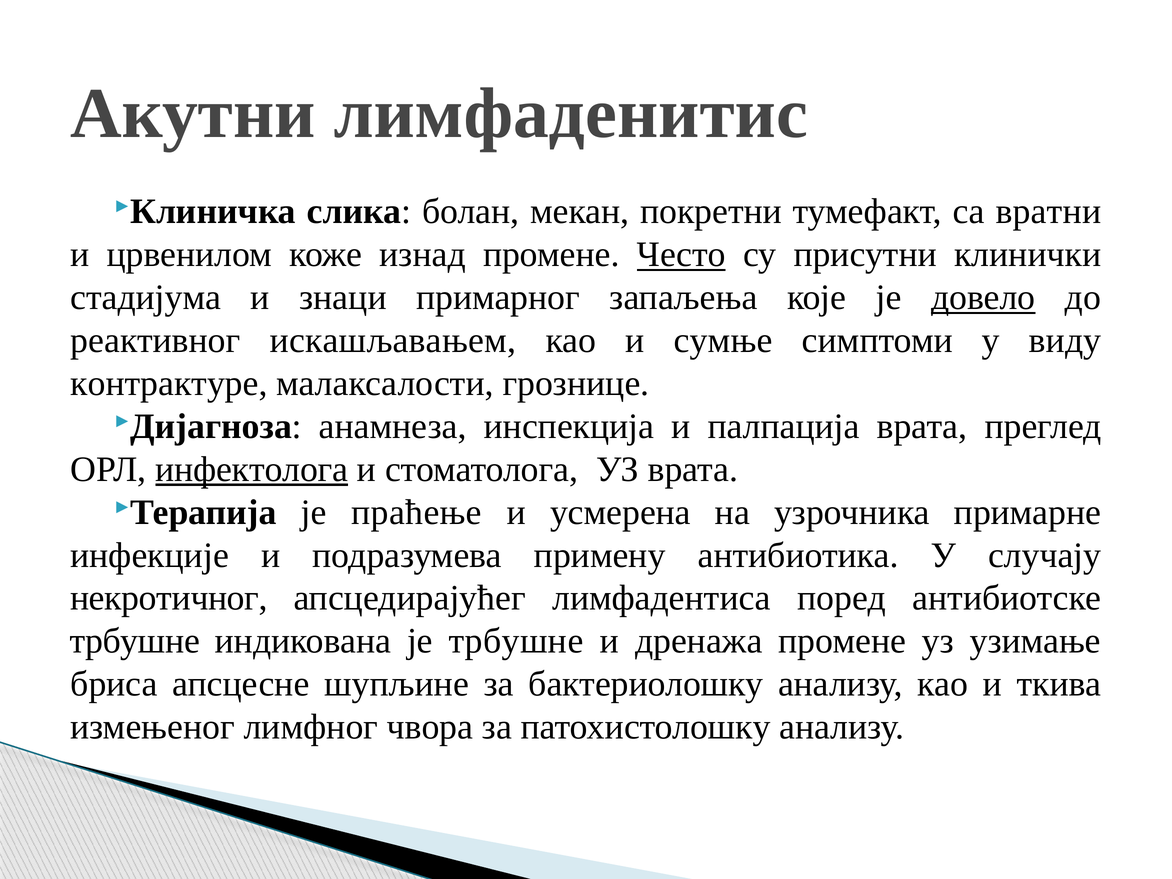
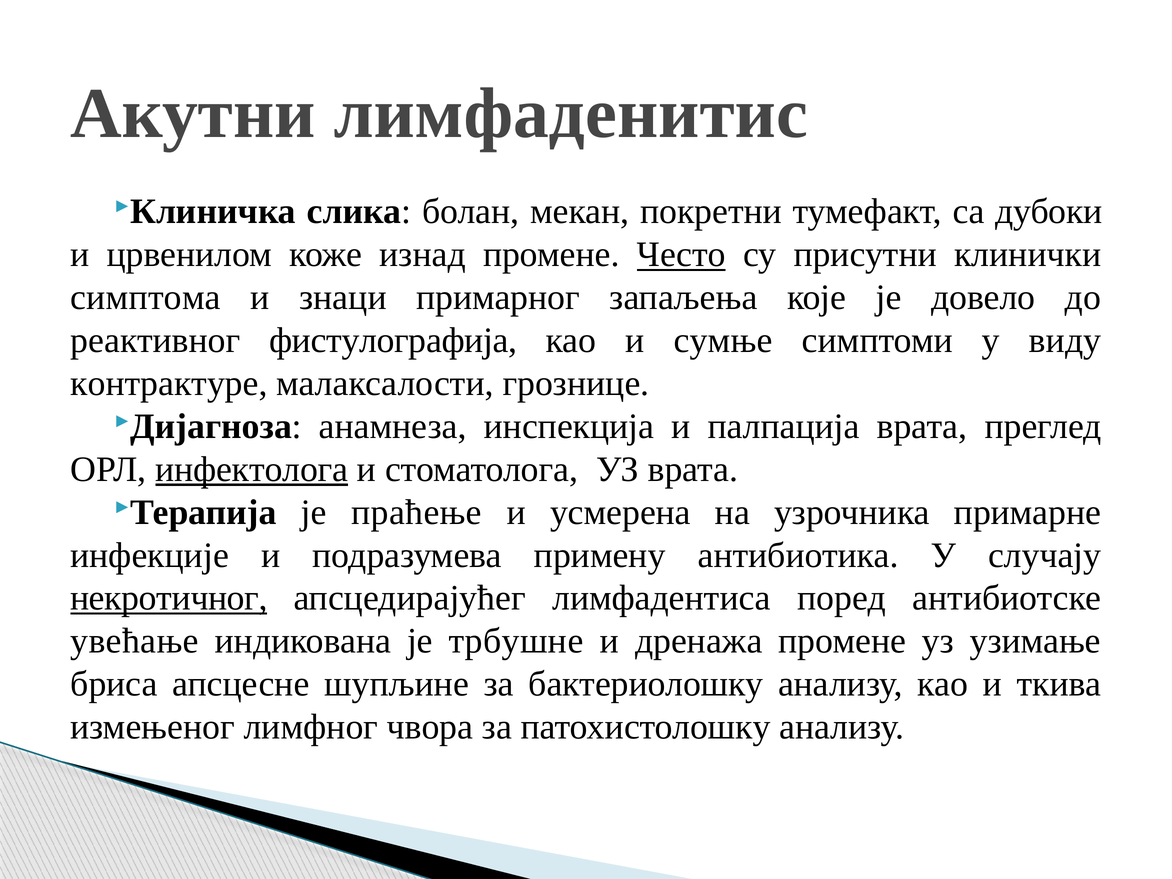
вратни: вратни -> дубоки
стадијума: стадијума -> симптома
довело underline: present -> none
искашљавањем: искашљавањем -> фистулографија
некротичног underline: none -> present
трбушне at (135, 641): трбушне -> увећање
